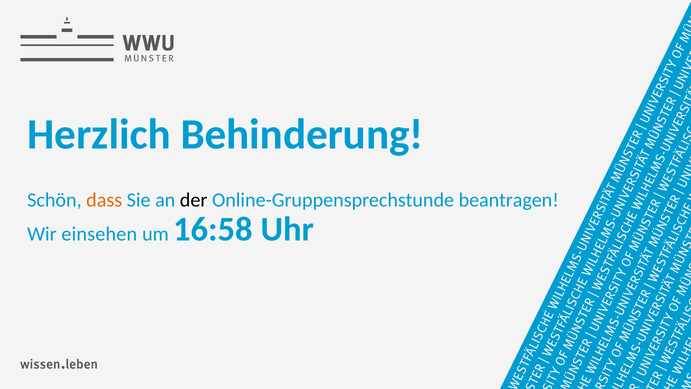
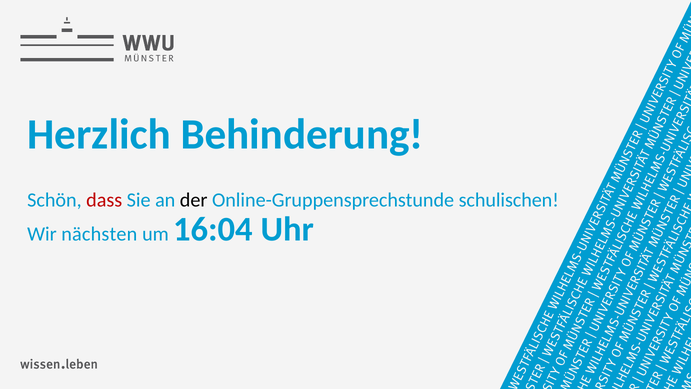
dass colour: orange -> red
beantragen: beantragen -> schulischen
einsehen: einsehen -> nächsten
16:58: 16:58 -> 16:04
